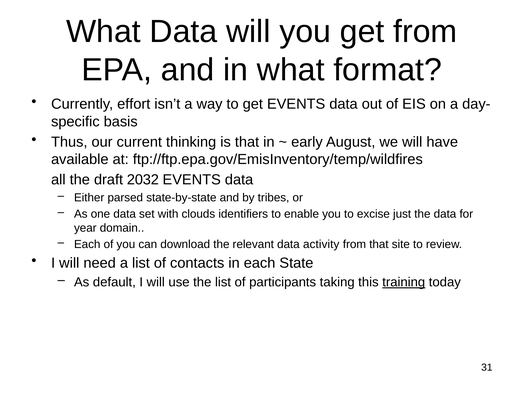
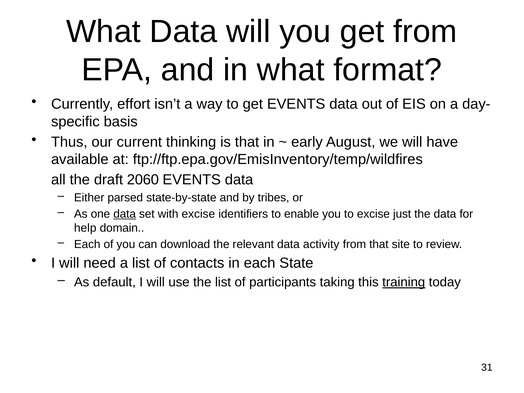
2032: 2032 -> 2060
data at (125, 214) underline: none -> present
with clouds: clouds -> excise
year: year -> help
